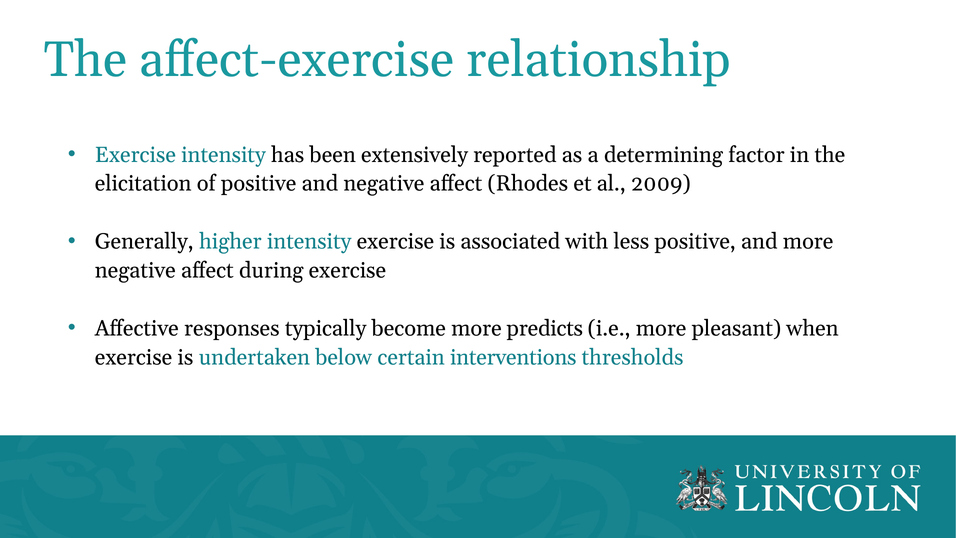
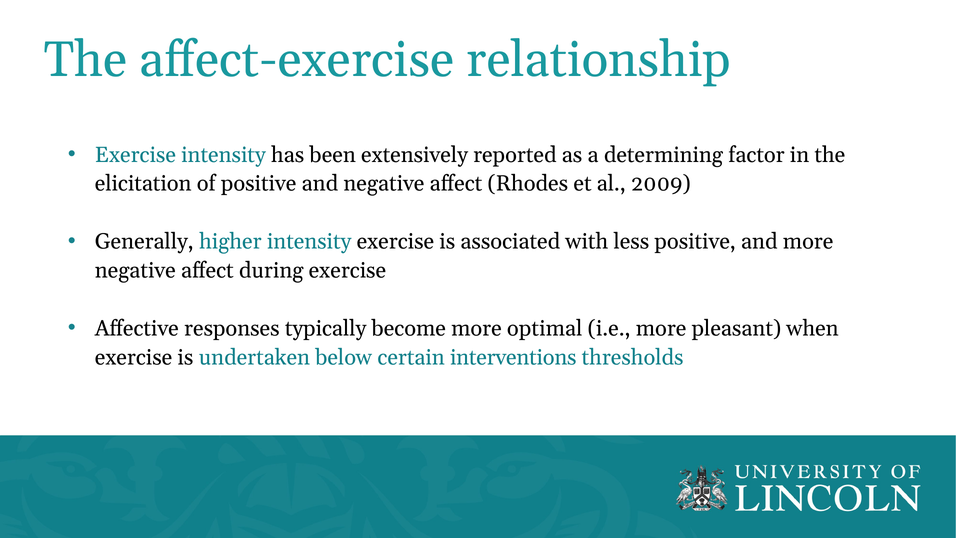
predicts: predicts -> optimal
